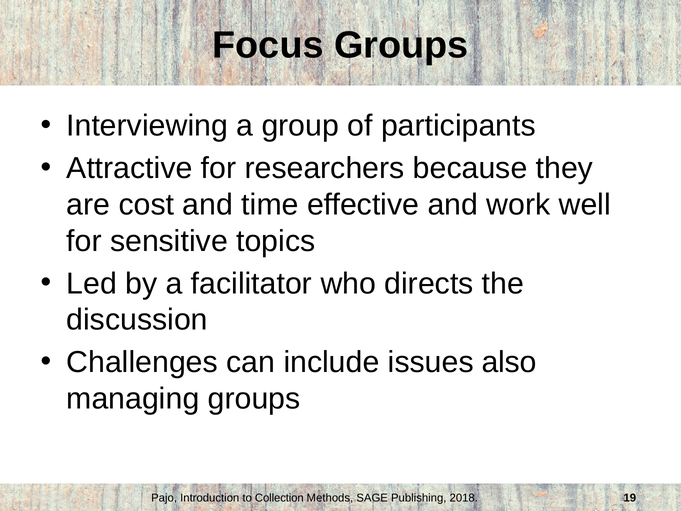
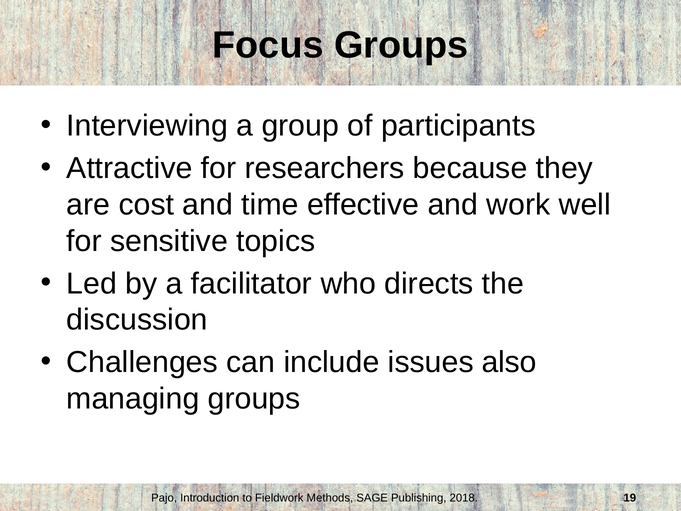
Collection: Collection -> Fieldwork
